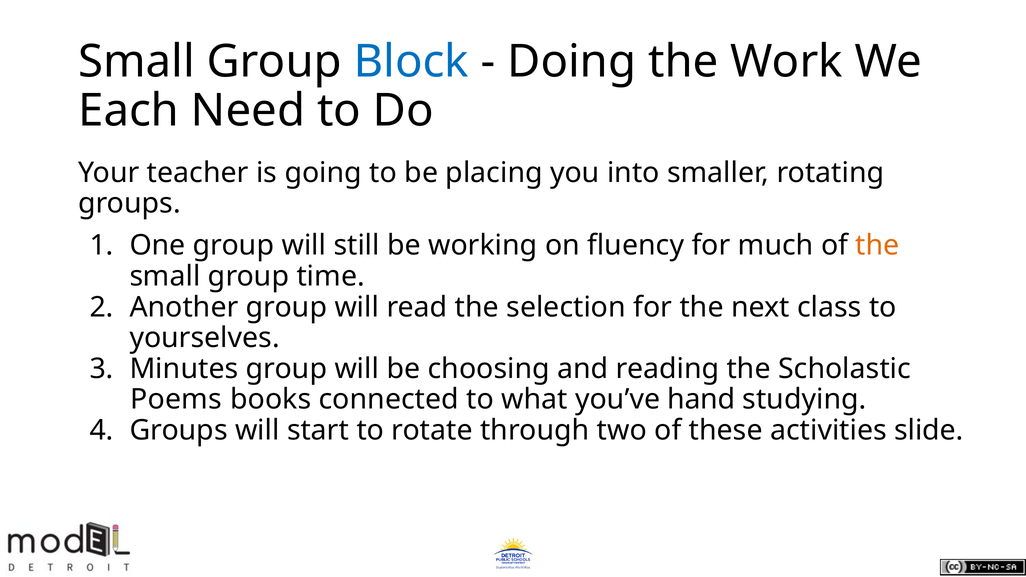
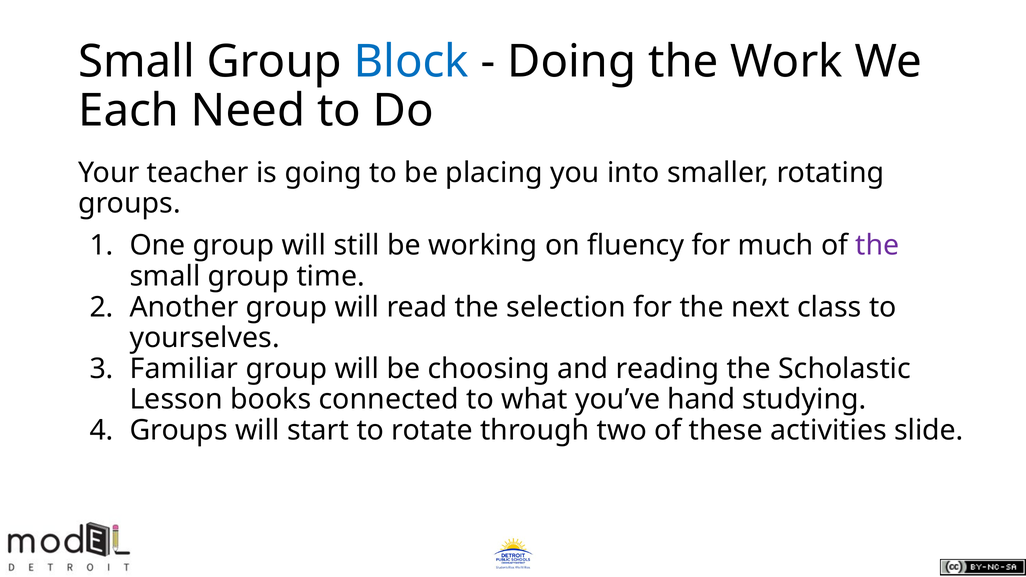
the at (878, 246) colour: orange -> purple
Minutes: Minutes -> Familiar
Poems: Poems -> Lesson
